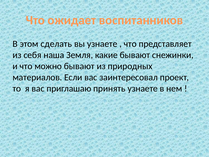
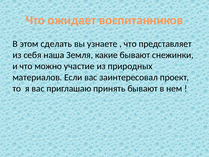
можно бывают: бывают -> участие
принять узнаете: узнаете -> бывают
